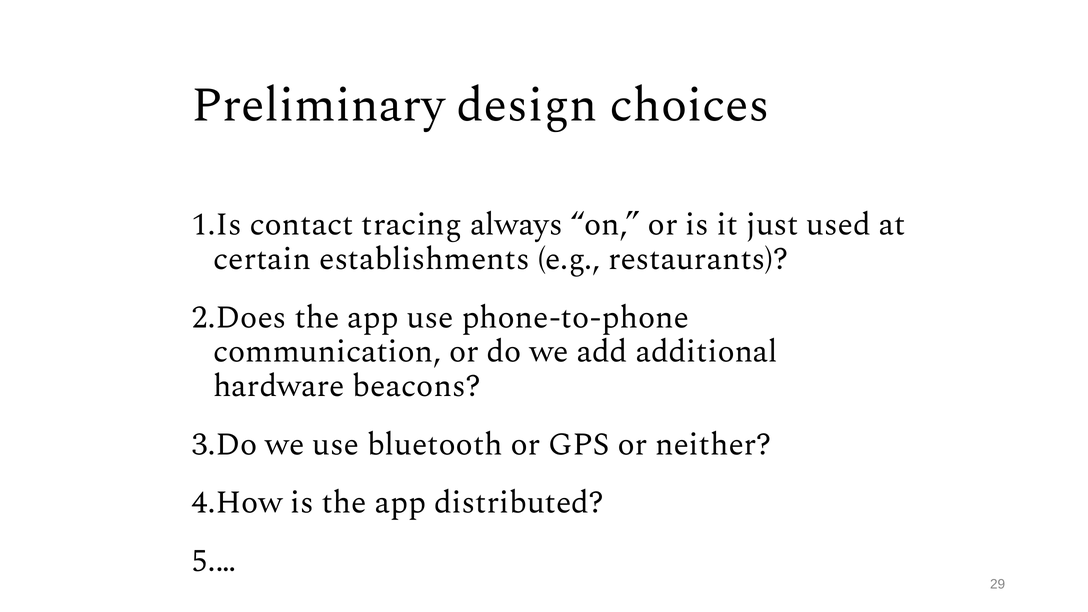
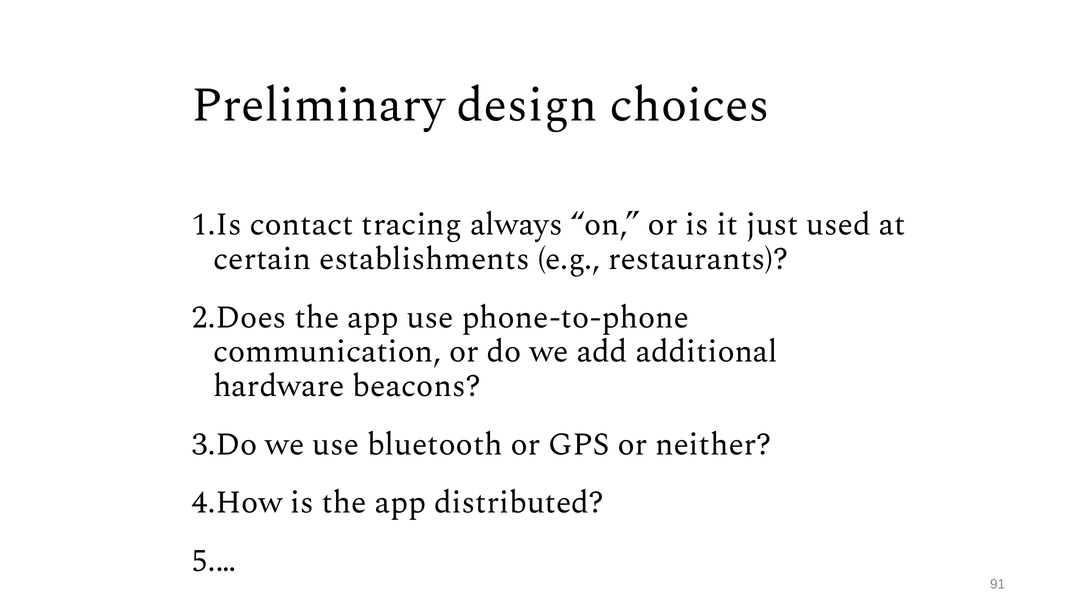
29: 29 -> 91
